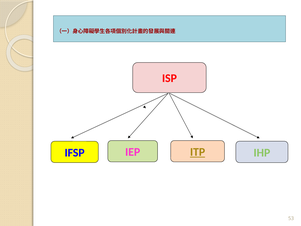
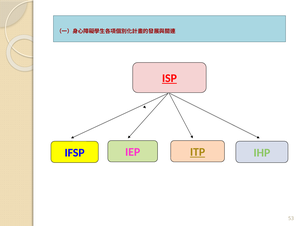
ISP underline: none -> present
